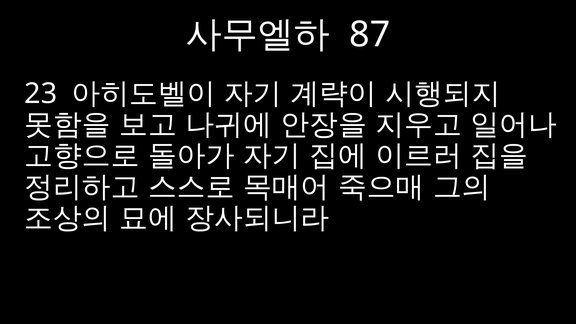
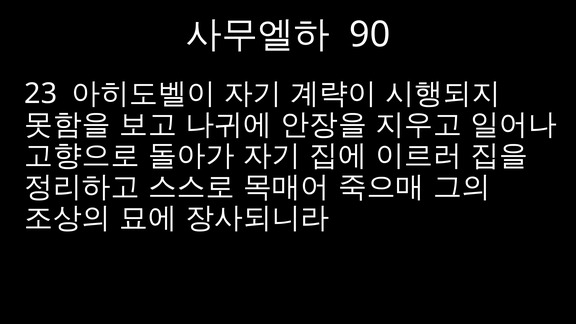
87: 87 -> 90
